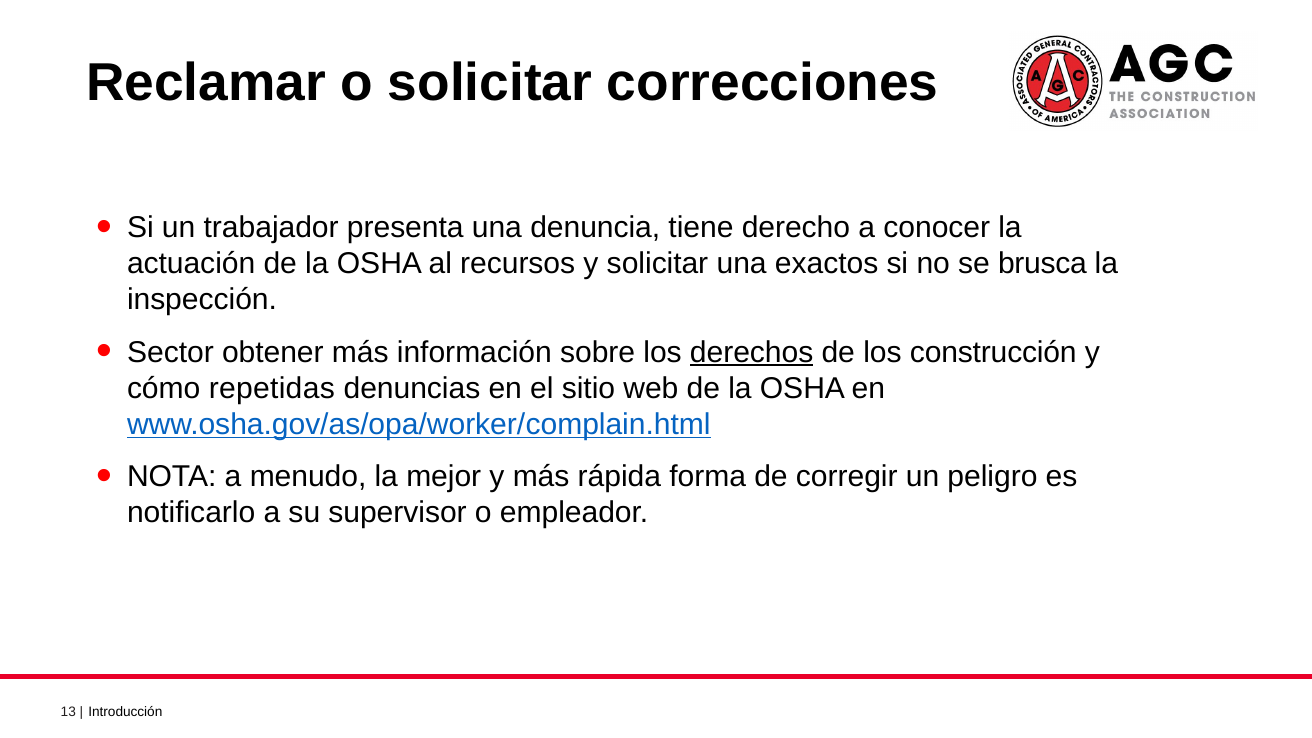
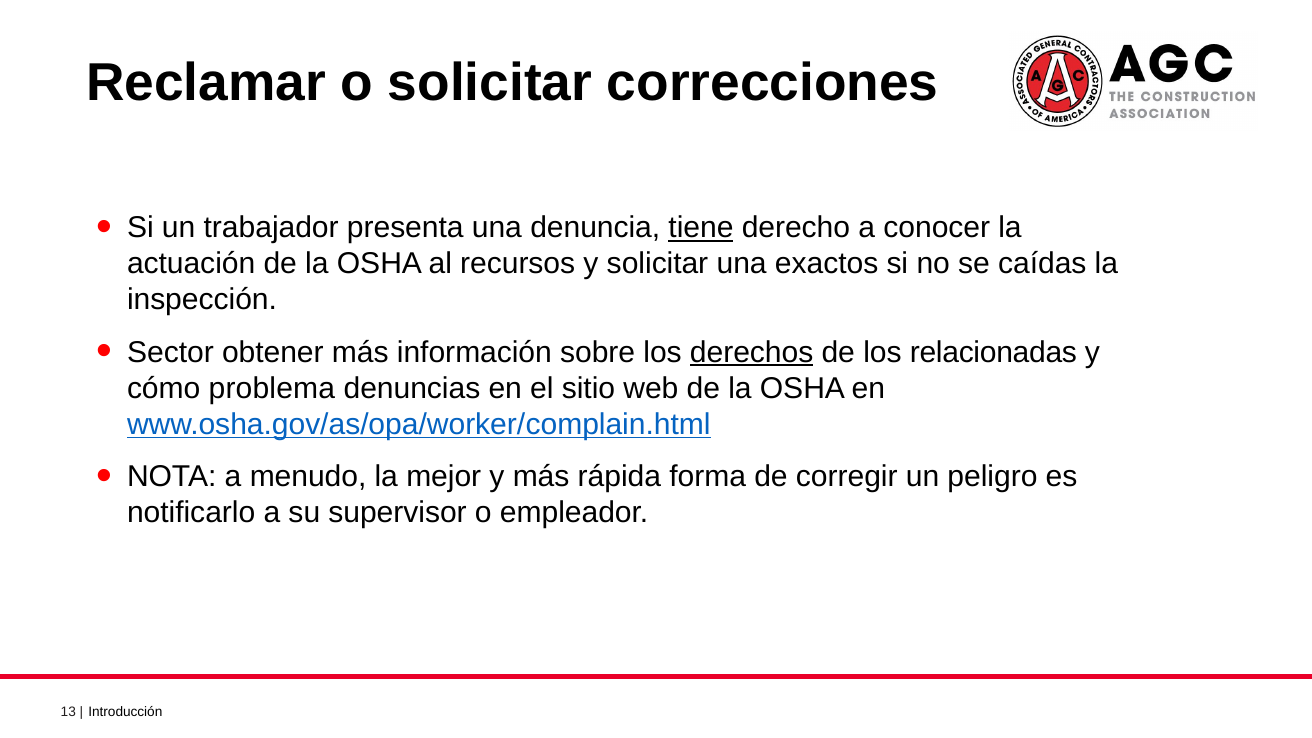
tiene underline: none -> present
brusca: brusca -> caídas
construcción: construcción -> relacionadas
repetidas: repetidas -> problema
